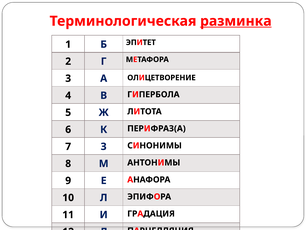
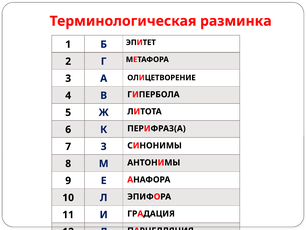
разминка underline: present -> none
